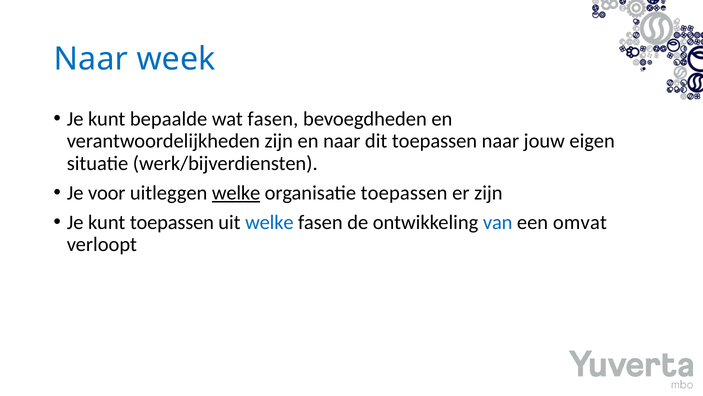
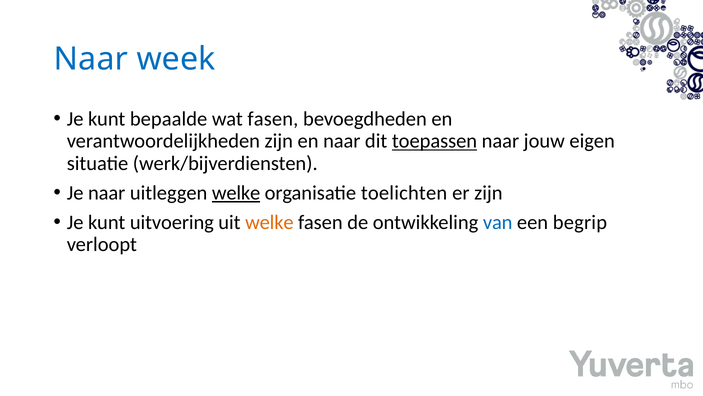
toepassen at (435, 141) underline: none -> present
Je voor: voor -> naar
organisatie toepassen: toepassen -> toelichten
kunt toepassen: toepassen -> uitvoering
welke at (269, 222) colour: blue -> orange
omvat: omvat -> begrip
